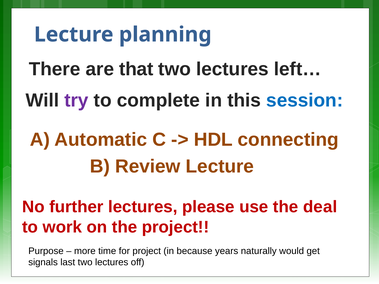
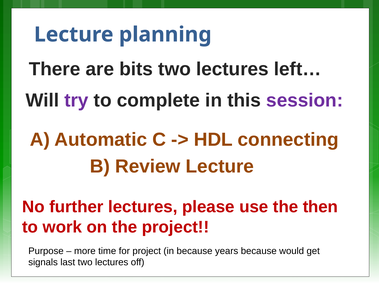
that: that -> bits
session colour: blue -> purple
deal: deal -> then
years naturally: naturally -> because
